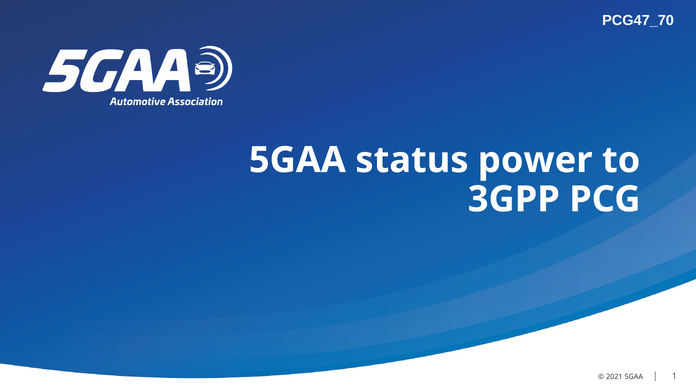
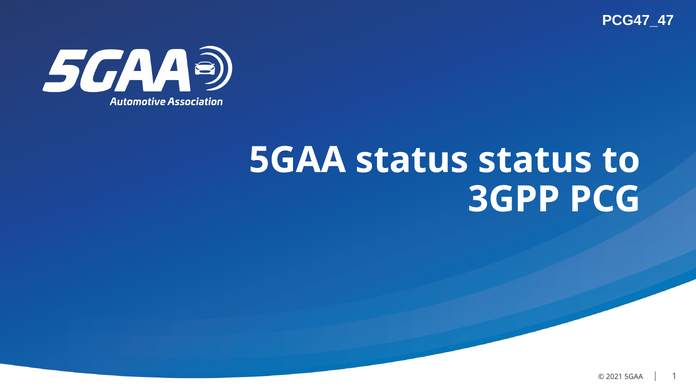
PCG47_70: PCG47_70 -> PCG47_47
status power: power -> status
